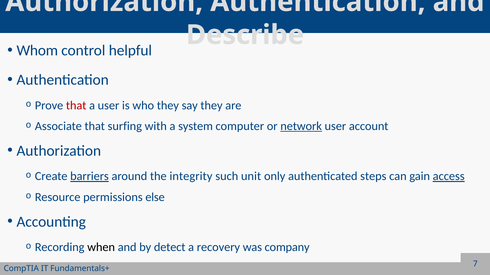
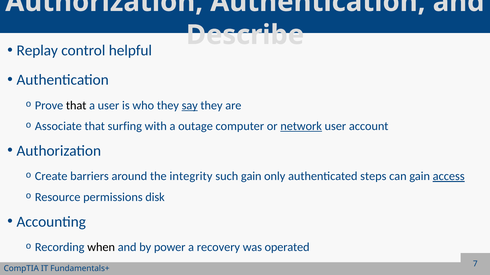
Whom: Whom -> Replay
that at (76, 106) colour: red -> black
say underline: none -> present
system: system -> outage
barriers underline: present -> none
such unit: unit -> gain
else: else -> disk
detect: detect -> power
company: company -> operated
